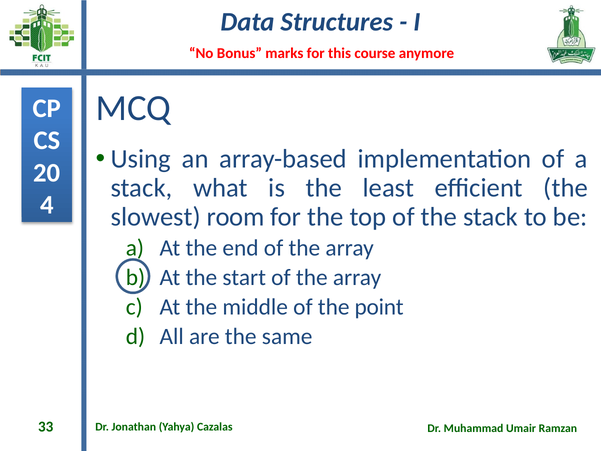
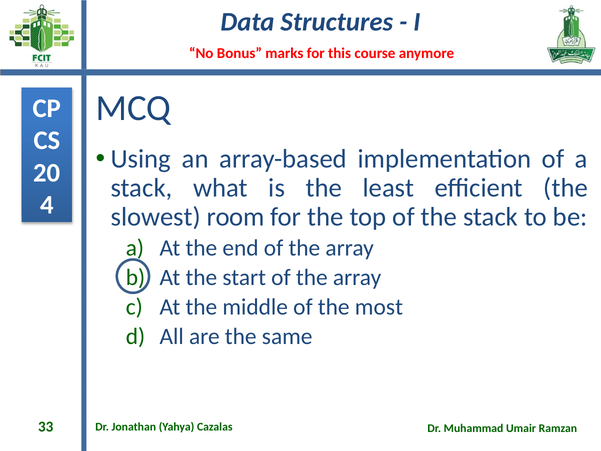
point: point -> most
